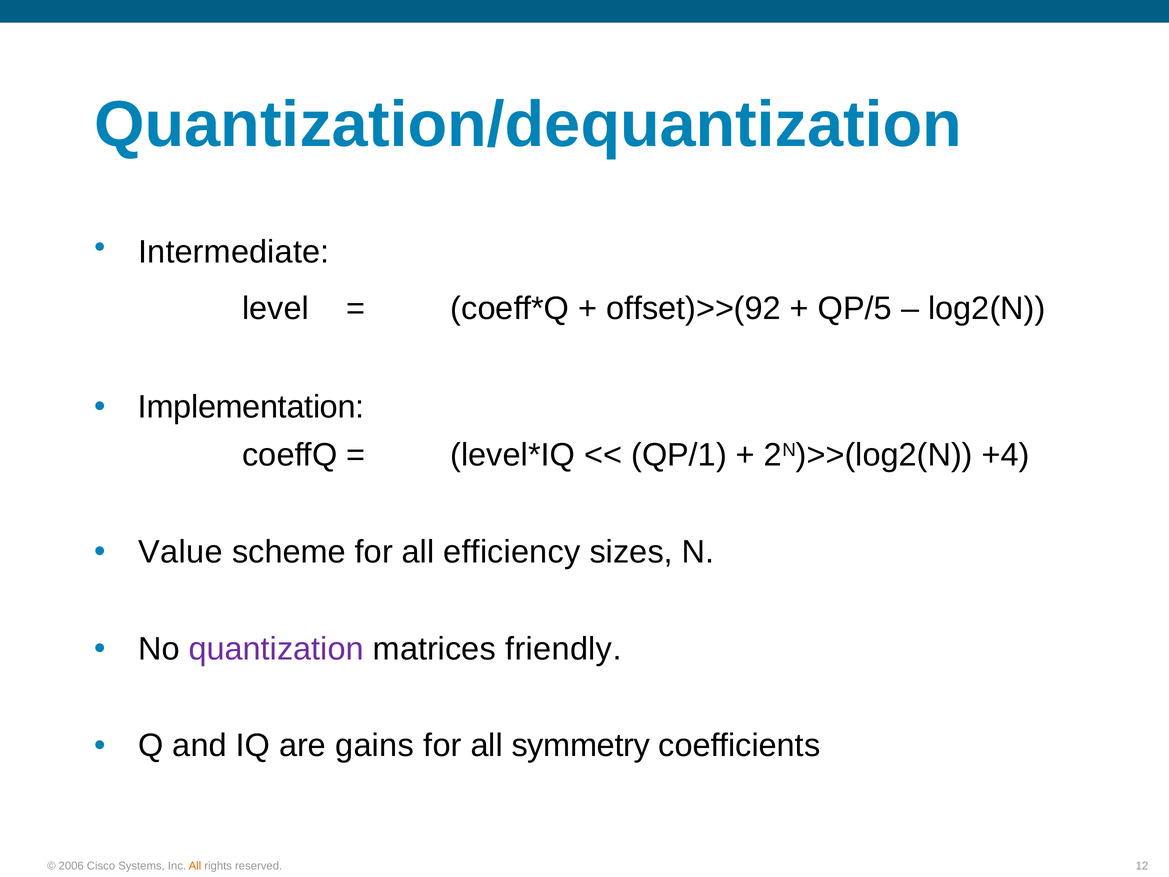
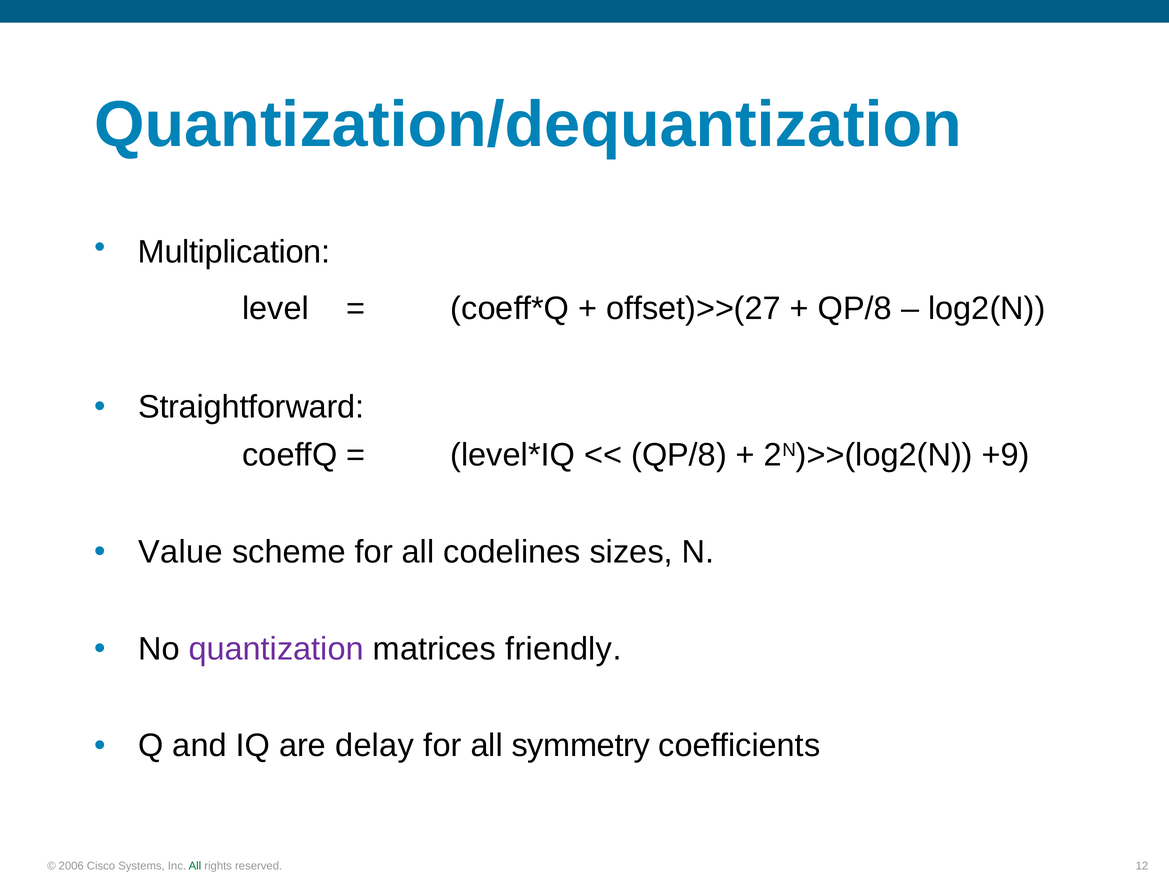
Intermediate: Intermediate -> Multiplication
offset)>>(92: offset)>>(92 -> offset)>>(27
QP/5 at (855, 308): QP/5 -> QP/8
Implementation: Implementation -> Straightforward
QP/1 at (679, 455): QP/1 -> QP/8
+4: +4 -> +9
efficiency: efficiency -> codelines
gains: gains -> delay
All at (195, 866) colour: orange -> green
